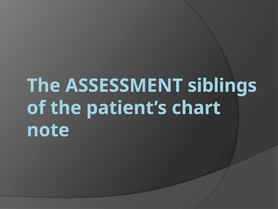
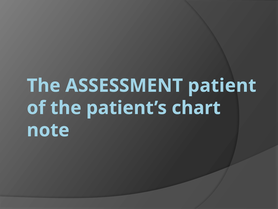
siblings: siblings -> patient
